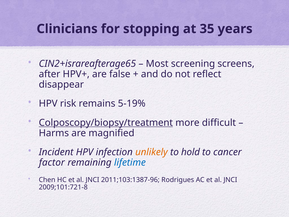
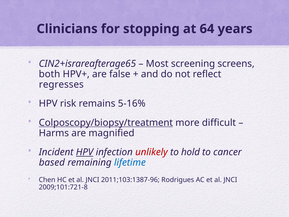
35: 35 -> 64
after: after -> both
disappear: disappear -> regresses
5-19%: 5-19% -> 5-16%
HPV at (85, 152) underline: none -> present
unlikely colour: orange -> red
factor: factor -> based
